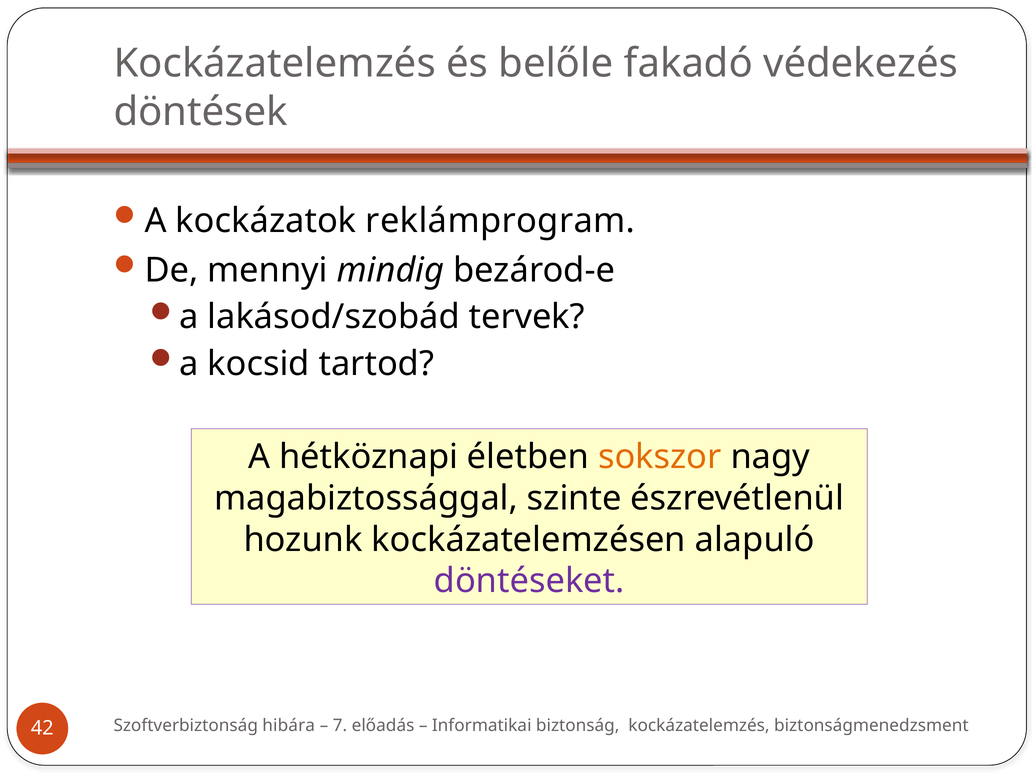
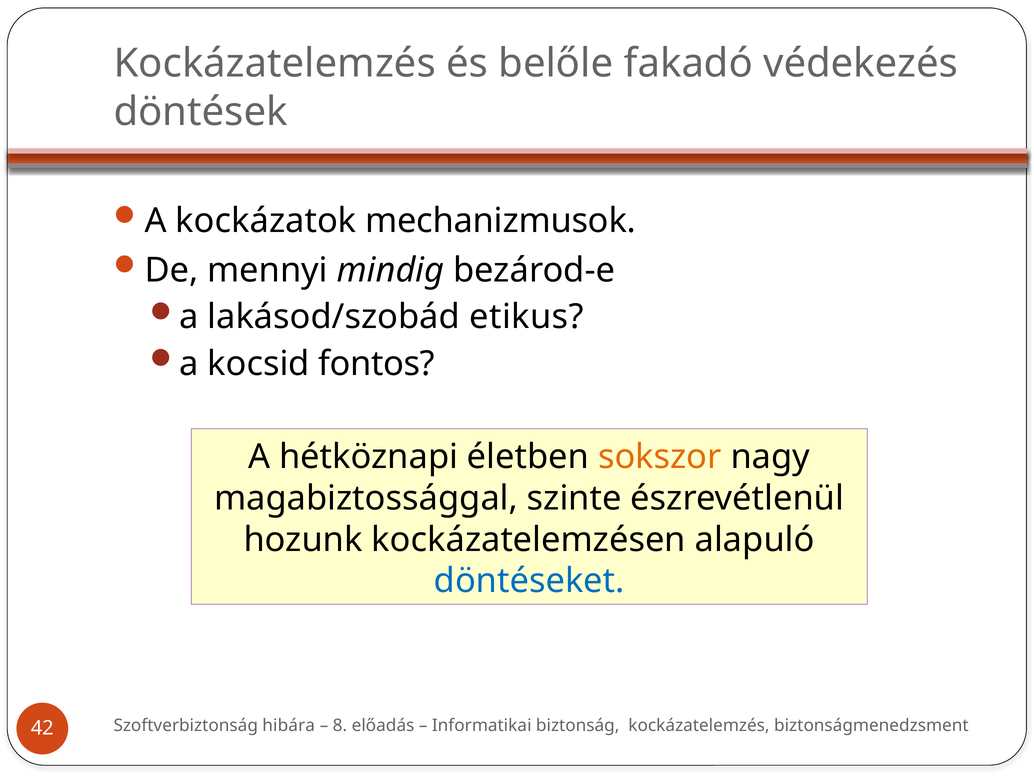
reklámprogram: reklámprogram -> mechanizmusok
tervek: tervek -> etikus
tartod: tartod -> fontos
döntéseket colour: purple -> blue
7: 7 -> 8
